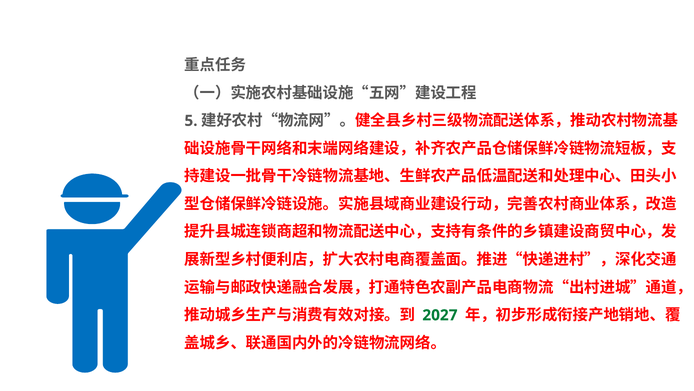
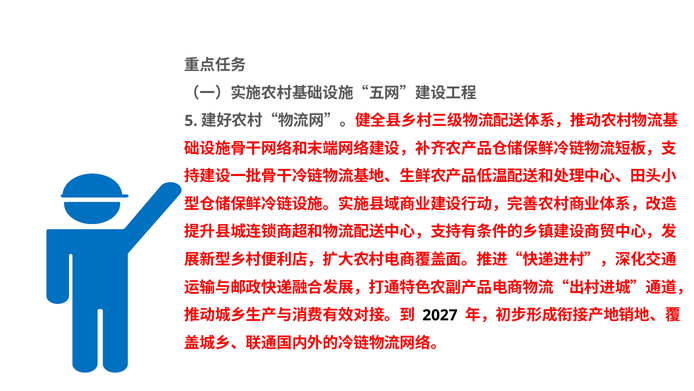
2027 colour: green -> black
